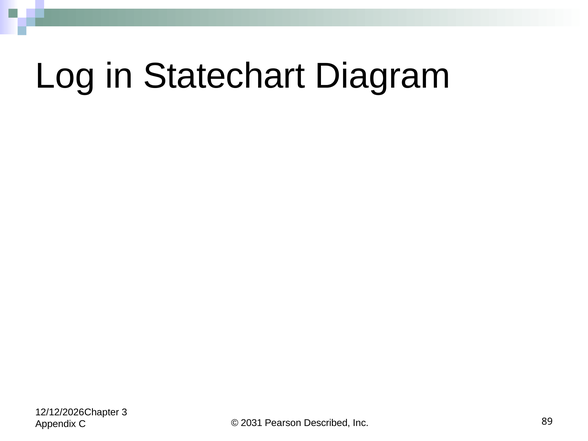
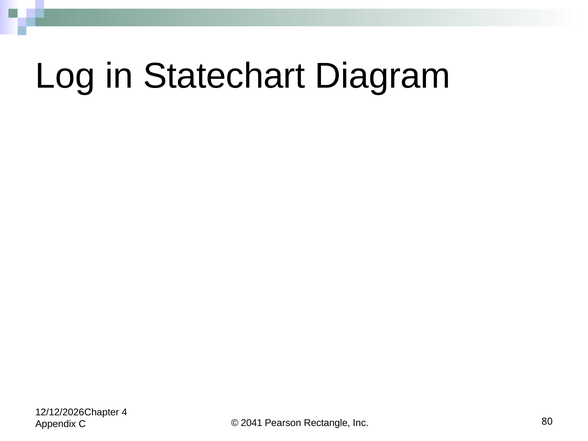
3: 3 -> 4
2031: 2031 -> 2041
Described: Described -> Rectangle
89: 89 -> 80
